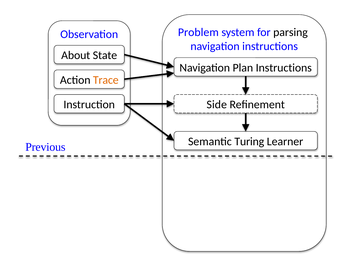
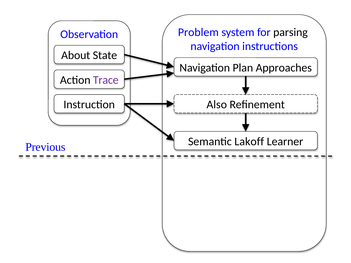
Plan Instructions: Instructions -> Approaches
Trace colour: orange -> purple
Side: Side -> Also
Turing: Turing -> Lakoff
